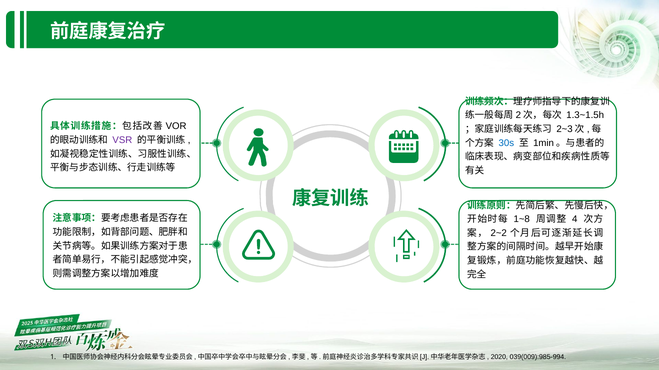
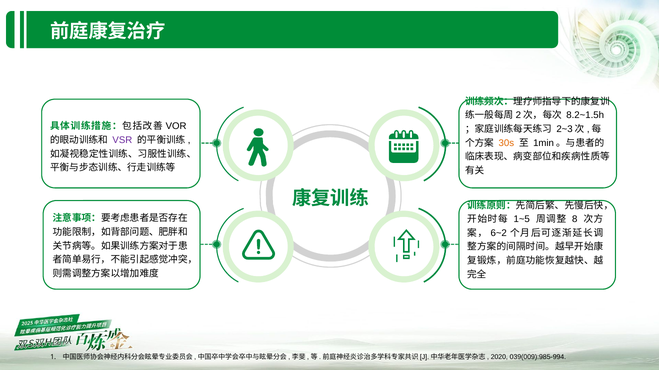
1.3~1.5h: 1.3~1.5h -> 8.2~1.5h
30s colour: blue -> orange
1~8: 1~8 -> 1~5
4: 4 -> 8
2~2: 2~2 -> 6~2
